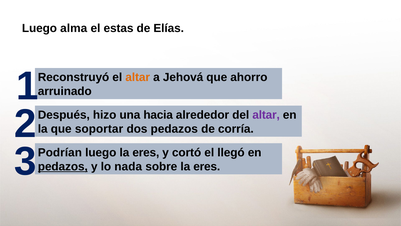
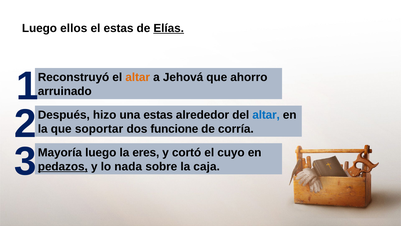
alma: alma -> ellos
Elías underline: none -> present
una hacia: hacia -> estas
altar at (266, 115) colour: purple -> blue
dos pedazos: pedazos -> funcione
Podrían: Podrían -> Mayoría
llegó: llegó -> cuyo
sobre la eres: eres -> caja
